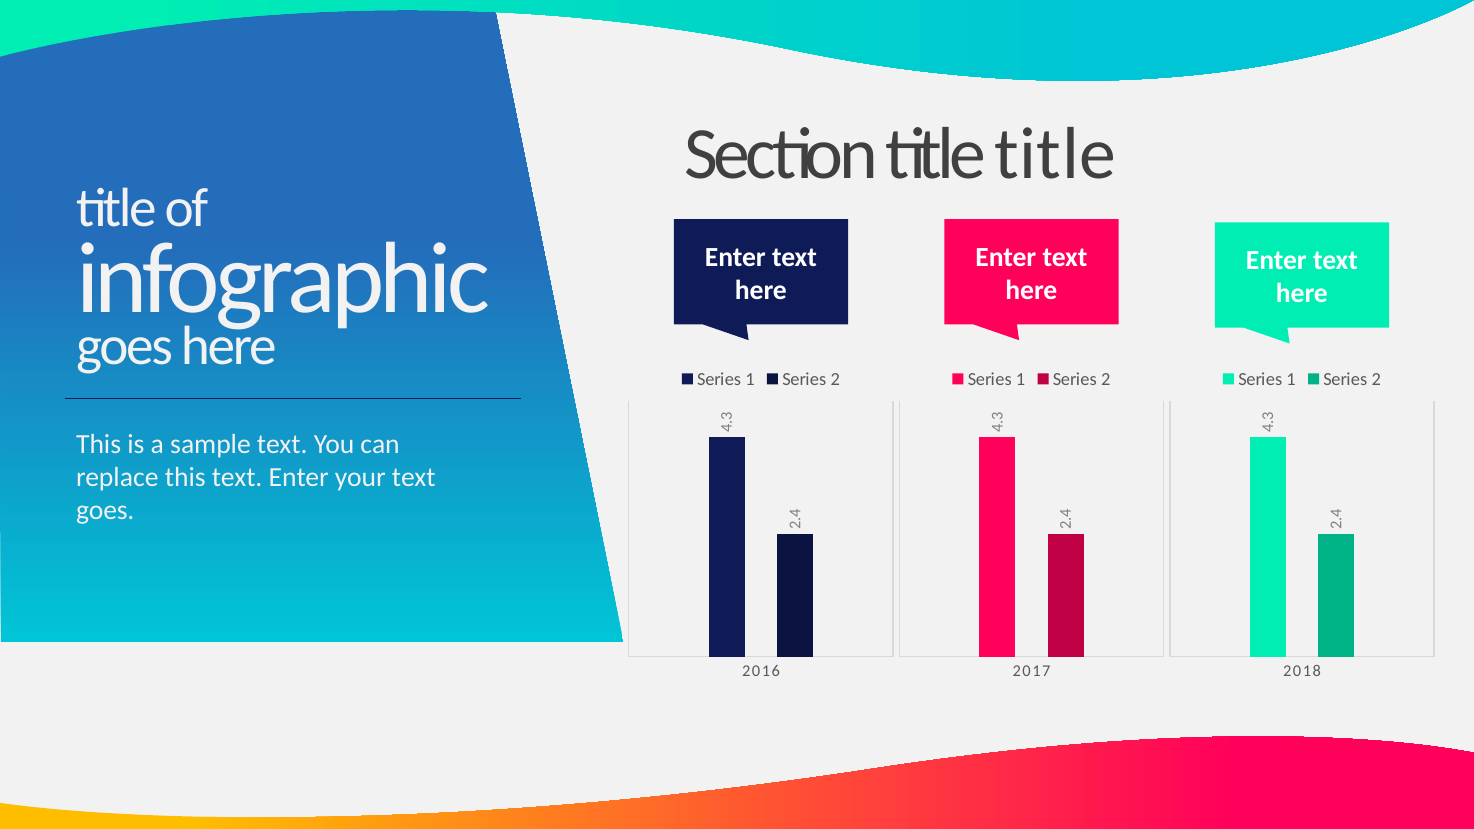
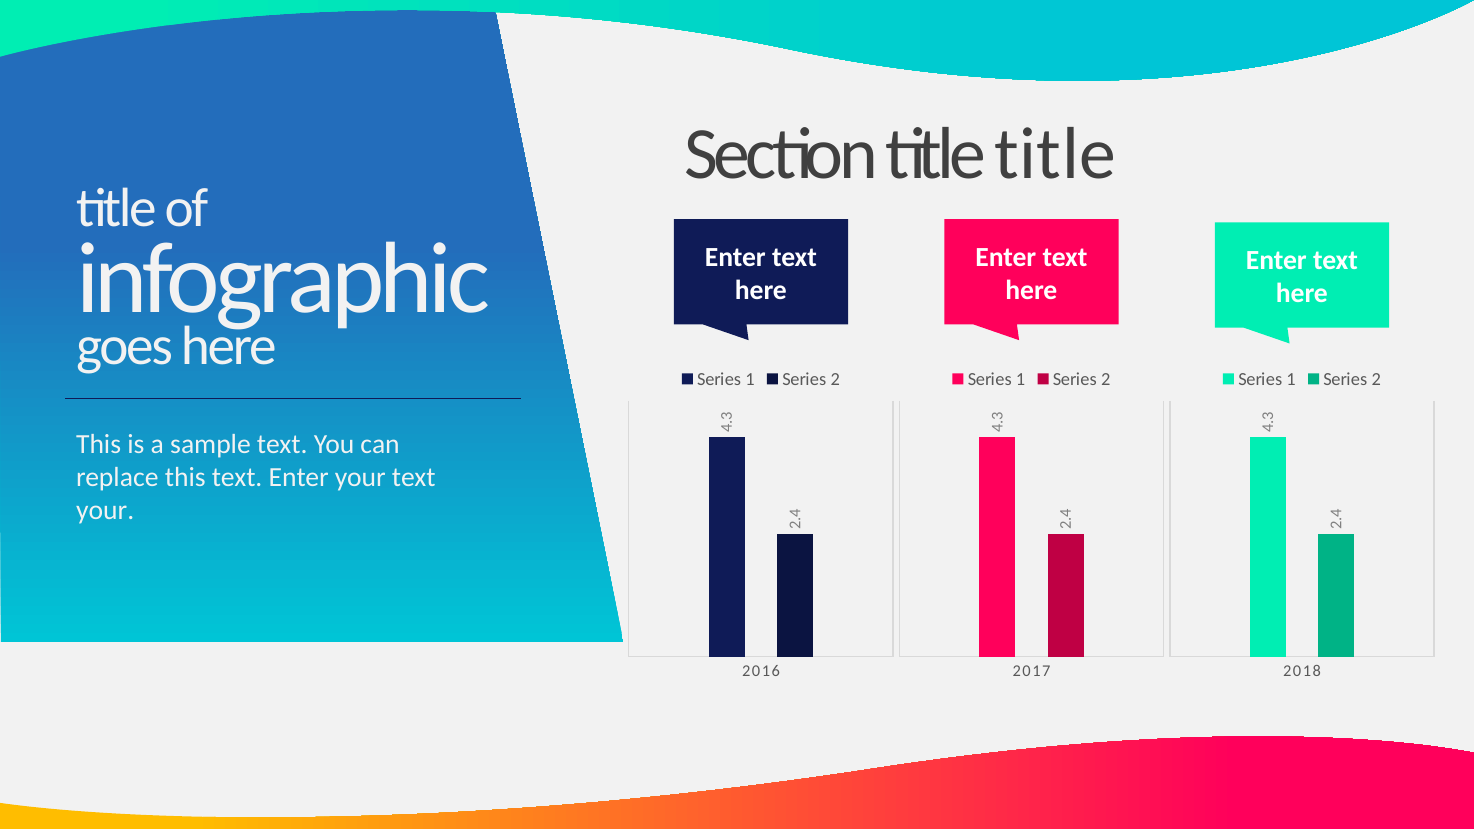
goes at (105, 510): goes -> your
